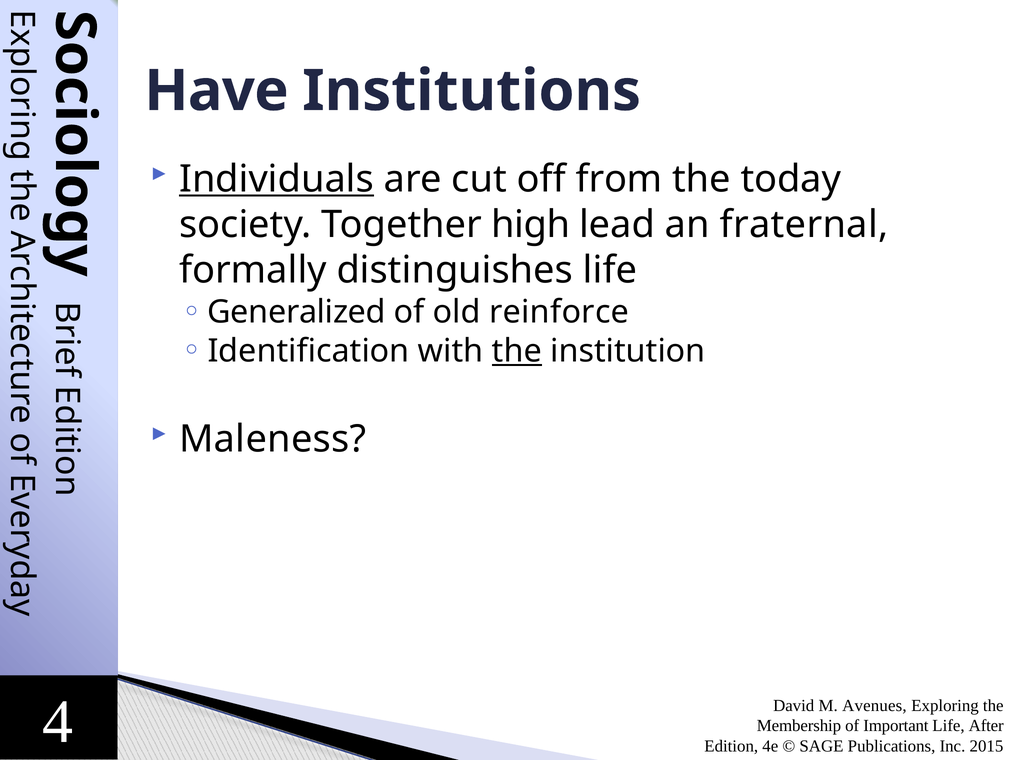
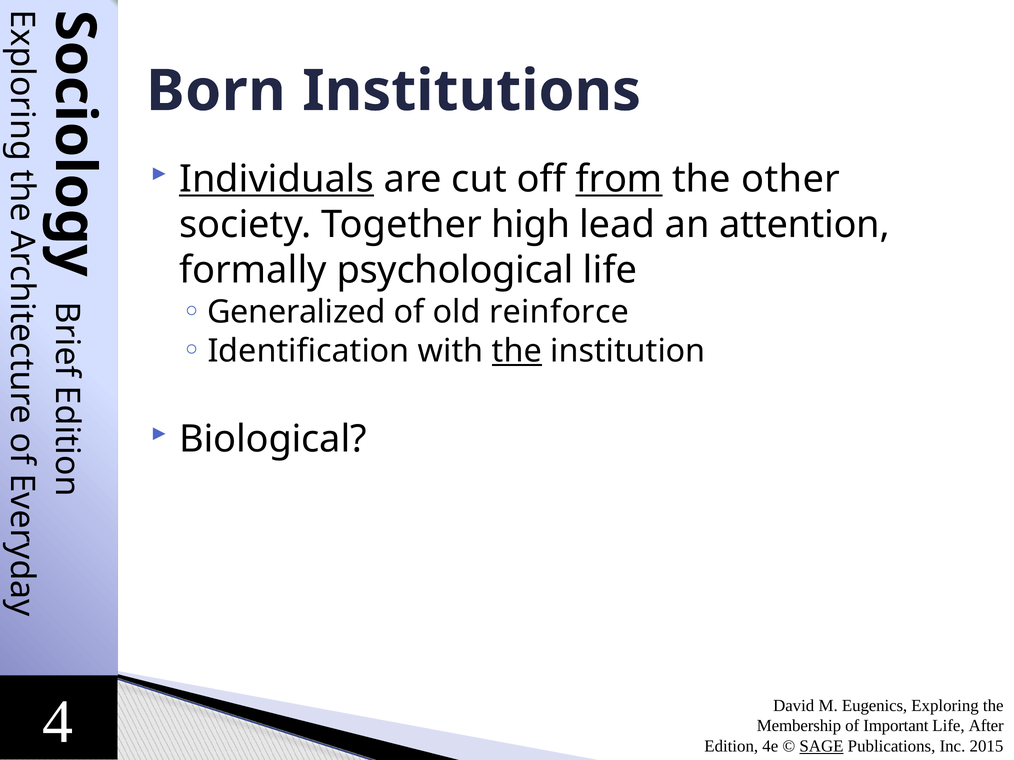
Have: Have -> Born
from underline: none -> present
today: today -> other
fraternal: fraternal -> attention
distinguishes: distinguishes -> psychological
Maleness: Maleness -> Biological
Avenues: Avenues -> Eugenics
SAGE underline: none -> present
